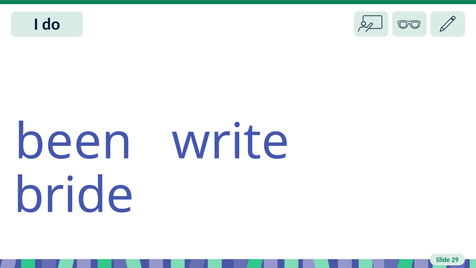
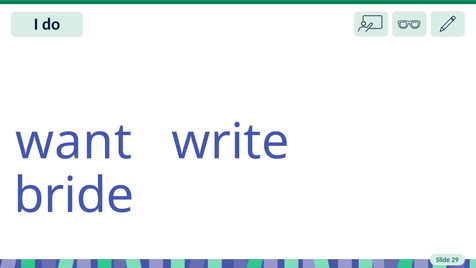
been: been -> want
